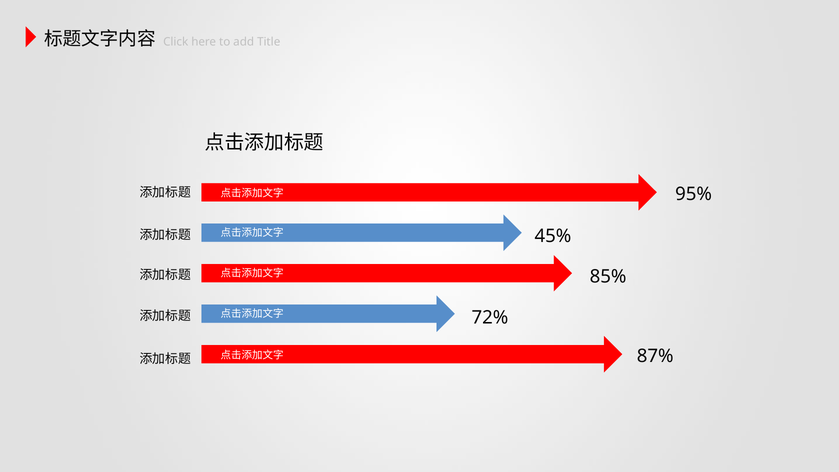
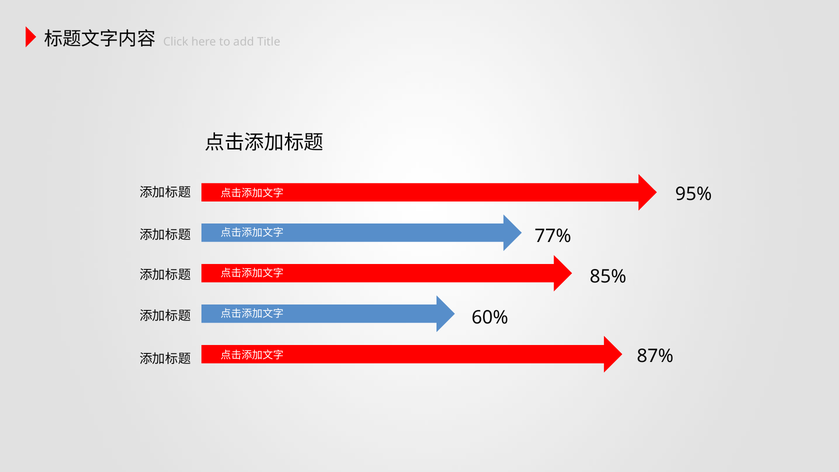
45%: 45% -> 77%
72%: 72% -> 60%
